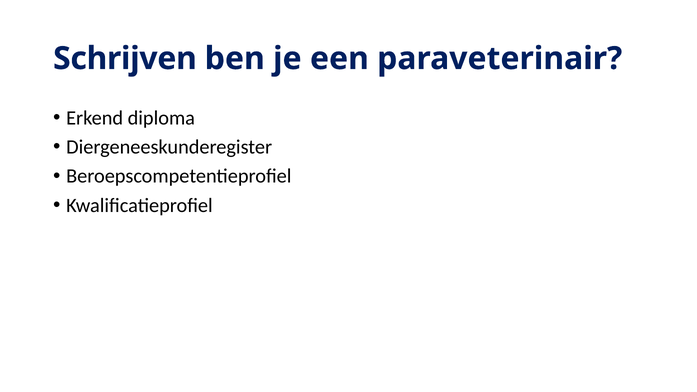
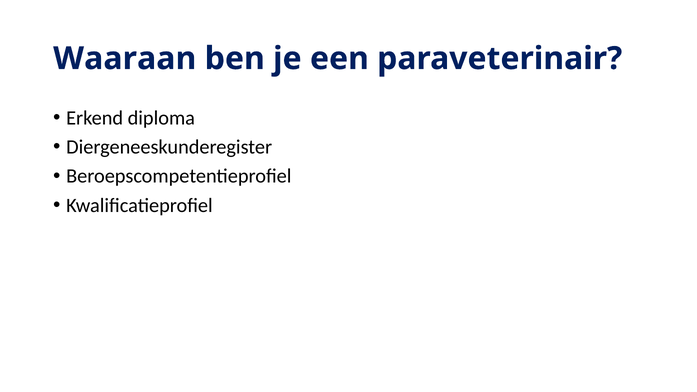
Schrijven: Schrijven -> Waaraan
